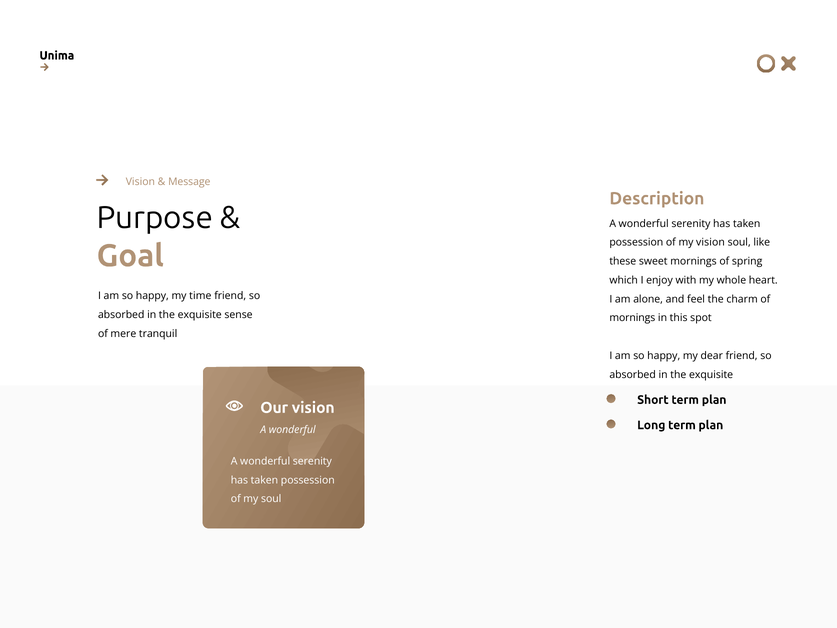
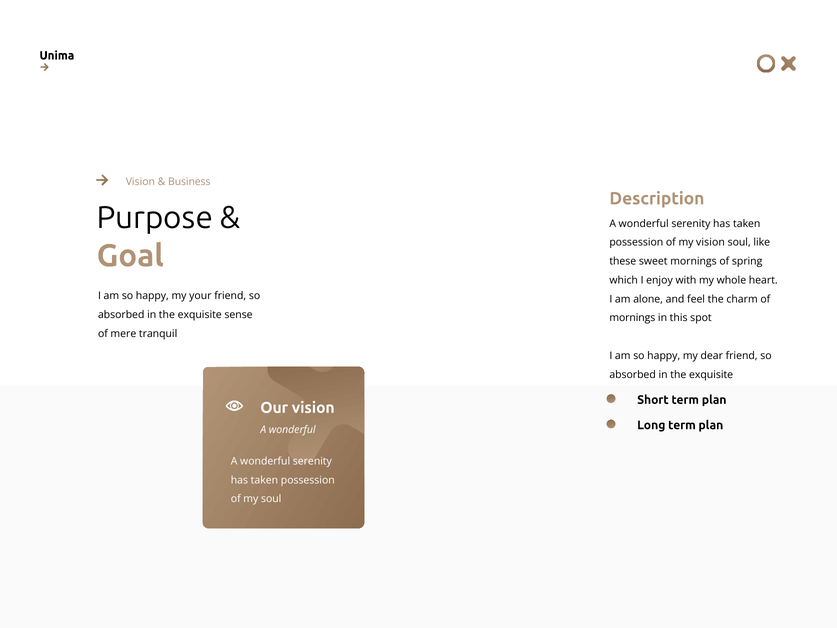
Message: Message -> Business
time: time -> your
